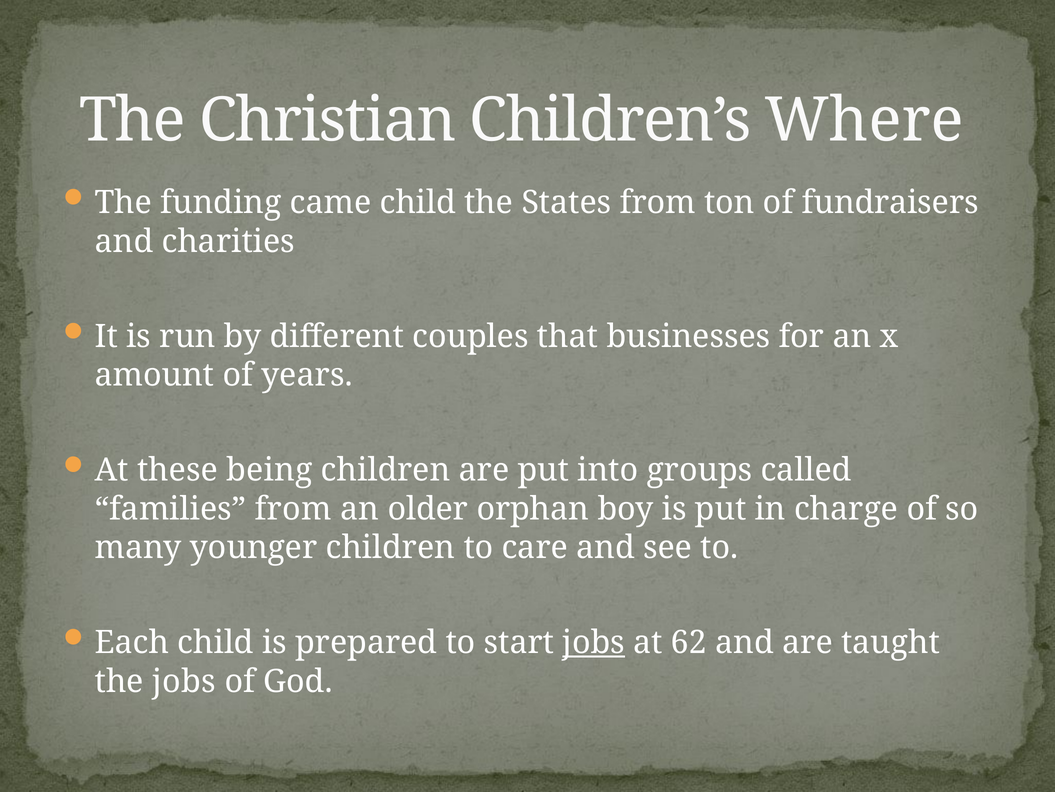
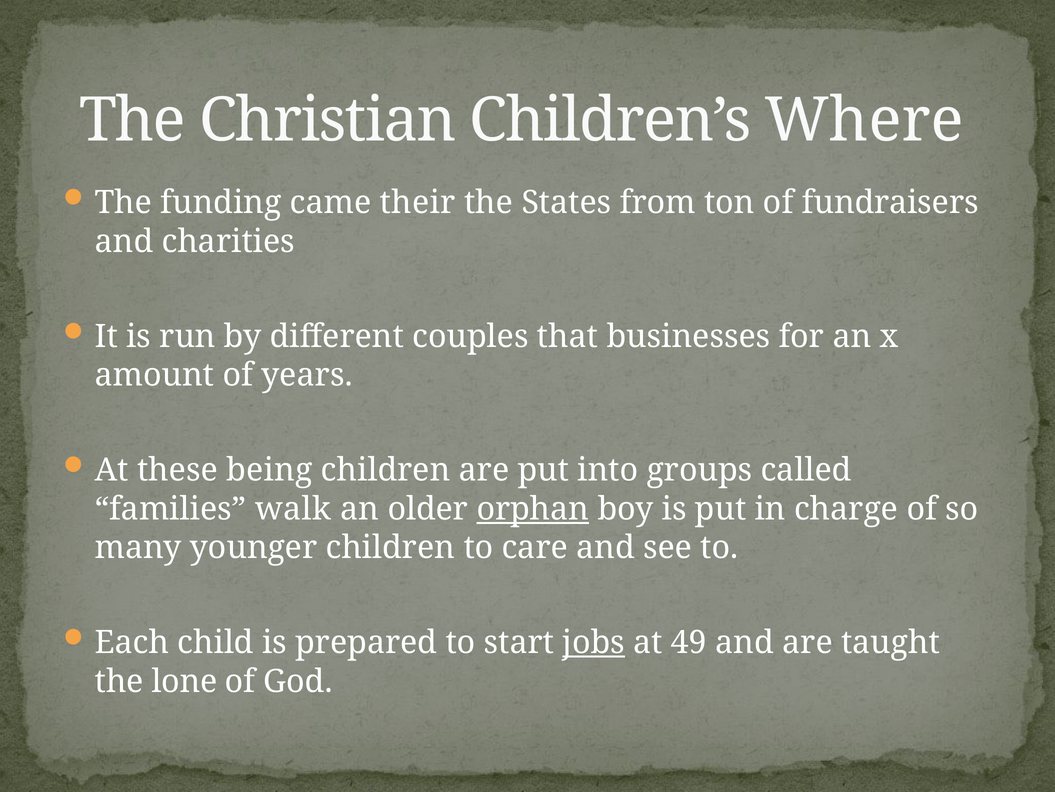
came child: child -> their
families from: from -> walk
orphan underline: none -> present
62: 62 -> 49
the jobs: jobs -> lone
